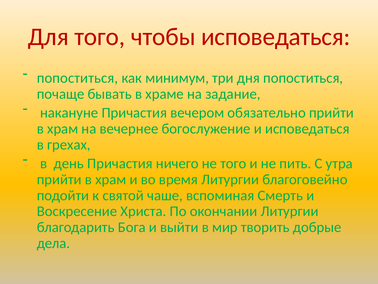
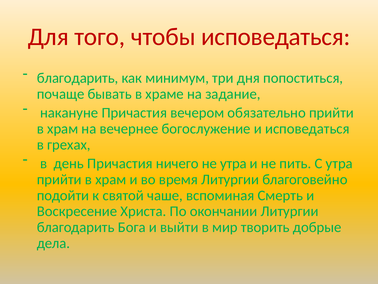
попоститься at (77, 78): попоститься -> благодарить
не того: того -> утра
